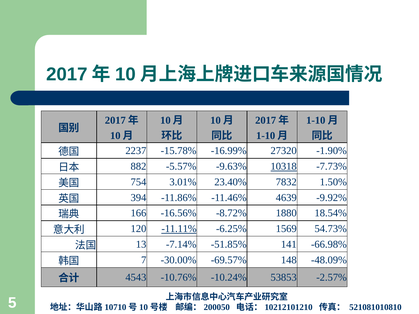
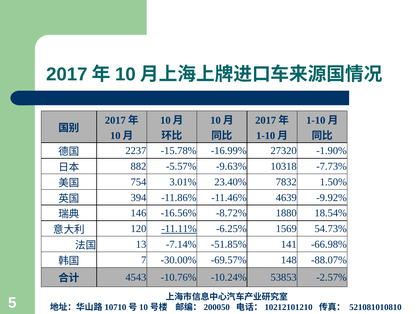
10318 underline: present -> none
166: 166 -> 146
-48.09%: -48.09% -> -88.07%
